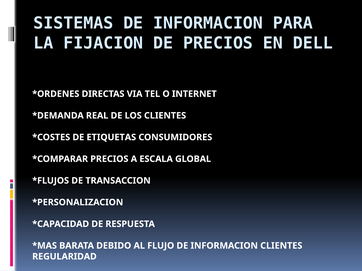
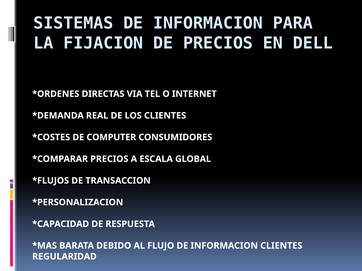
ETIQUETAS: ETIQUETAS -> COMPUTER
